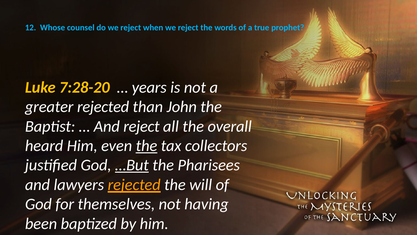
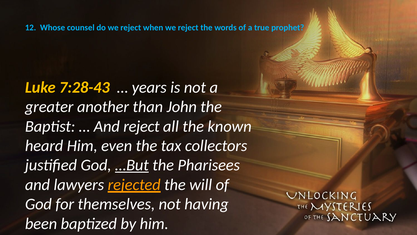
7:28-20: 7:28-20 -> 7:28-43
greater rejected: rejected -> another
overall: overall -> known
the at (147, 146) underline: present -> none
